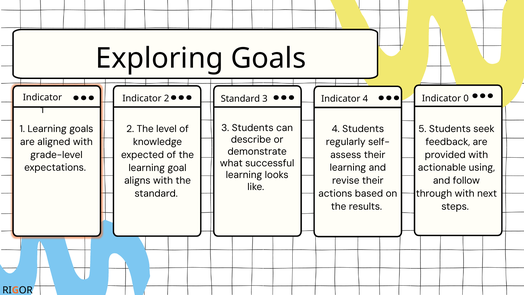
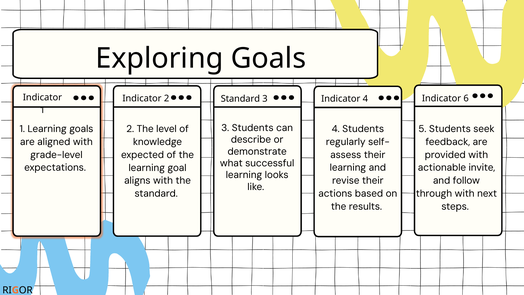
0: 0 -> 6
using: using -> invite
